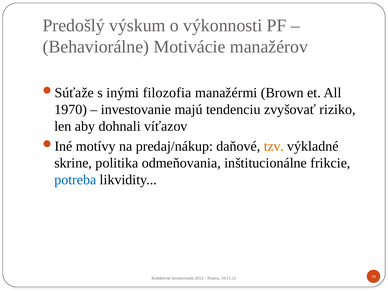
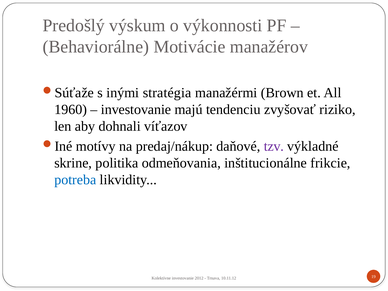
filozofia: filozofia -> stratégia
1970: 1970 -> 1960
tzv colour: orange -> purple
